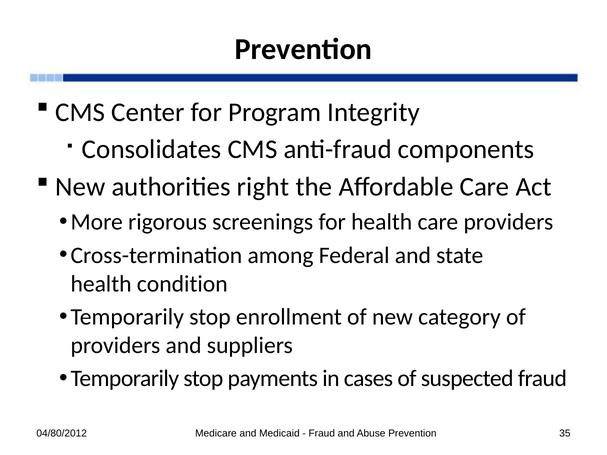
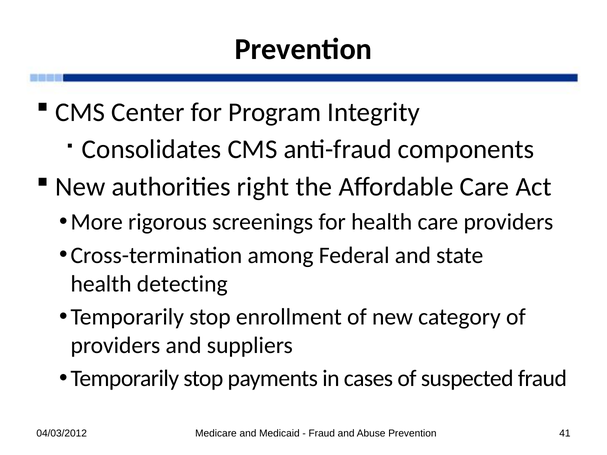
condition: condition -> detecting
04/80/2012: 04/80/2012 -> 04/03/2012
35: 35 -> 41
